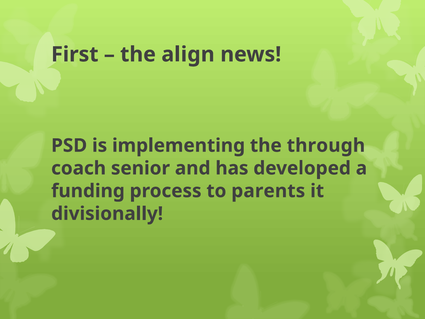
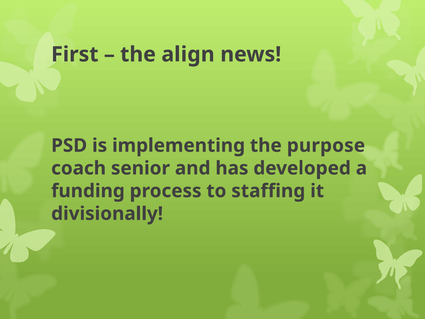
through: through -> purpose
parents: parents -> staffing
